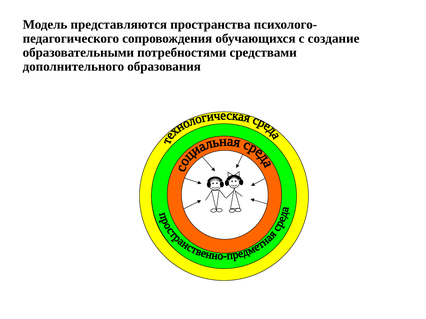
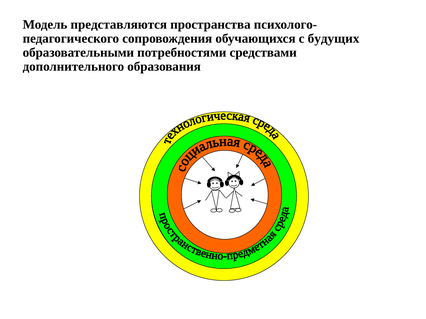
создание: создание -> будущих
